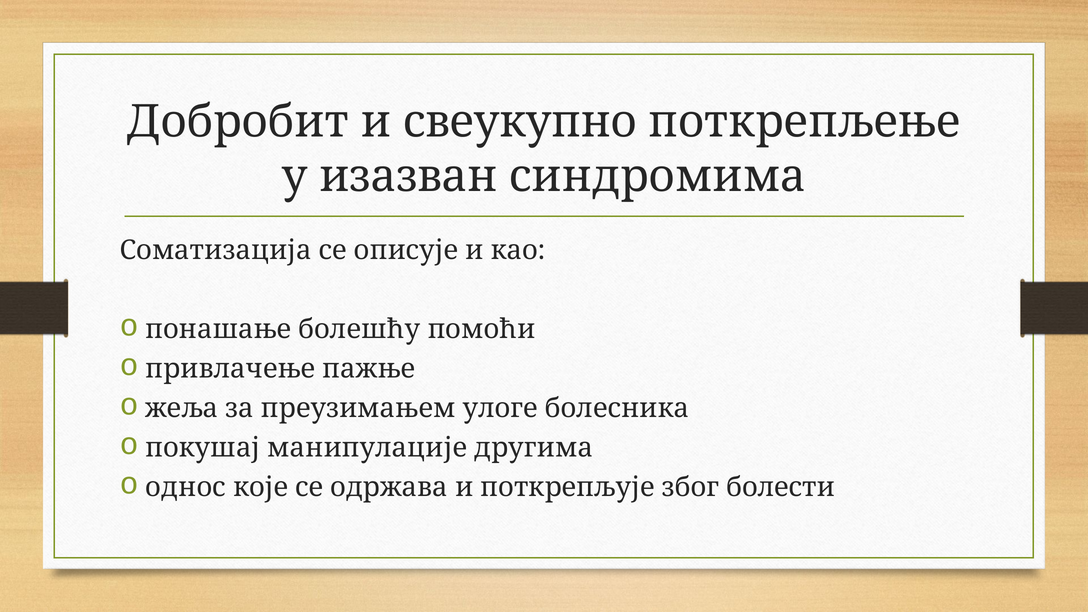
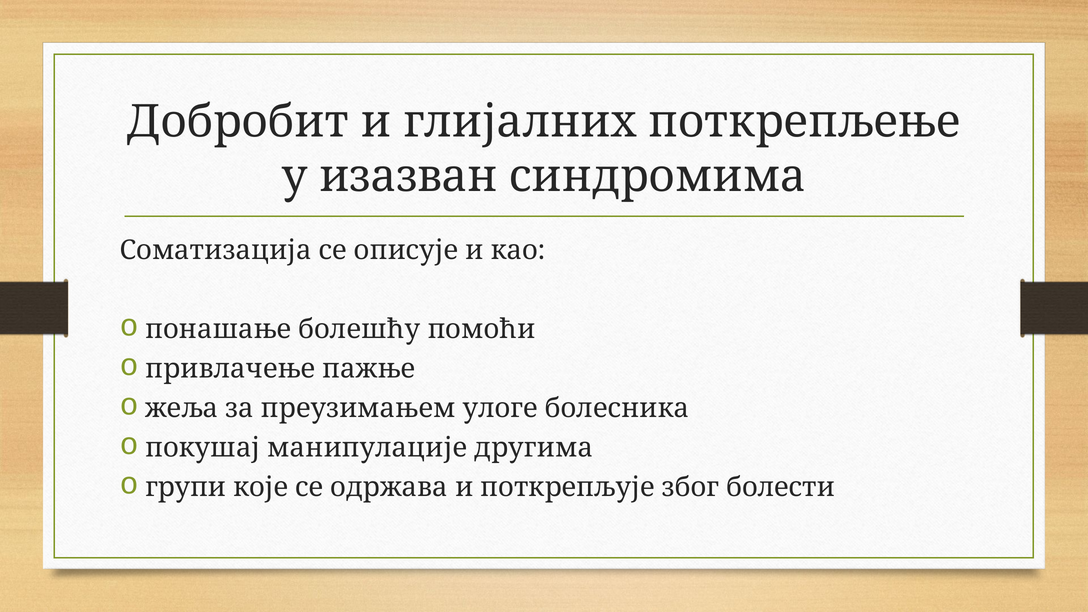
свеукупно: свеукупно -> глијалних
однос: однос -> групи
